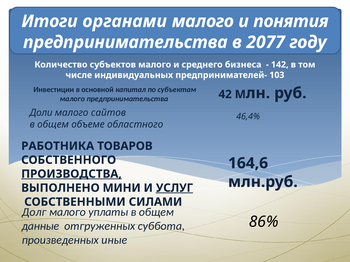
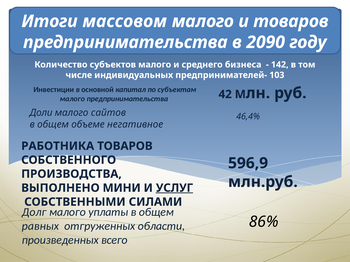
органами: органами -> массовом
и понятия: понятия -> товаров
2077: 2077 -> 2090
областного: областного -> негативное
164,6: 164,6 -> 596,9
ПРОИЗВОДСТВА underline: present -> none
данные: данные -> равных
суббота: суббота -> области
иные: иные -> всего
